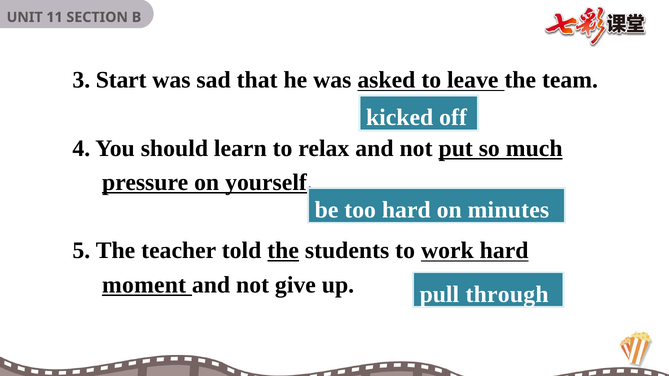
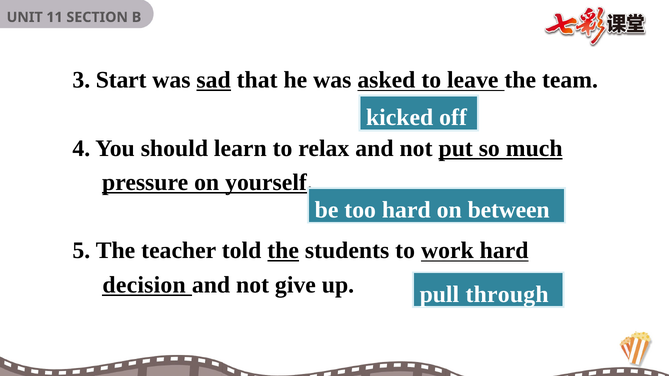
sad underline: none -> present
minutes: minutes -> between
moment: moment -> decision
